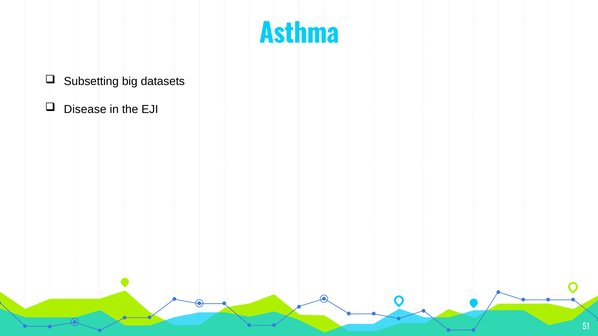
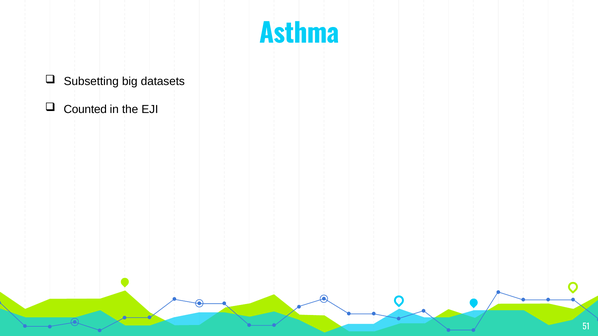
Disease: Disease -> Counted
